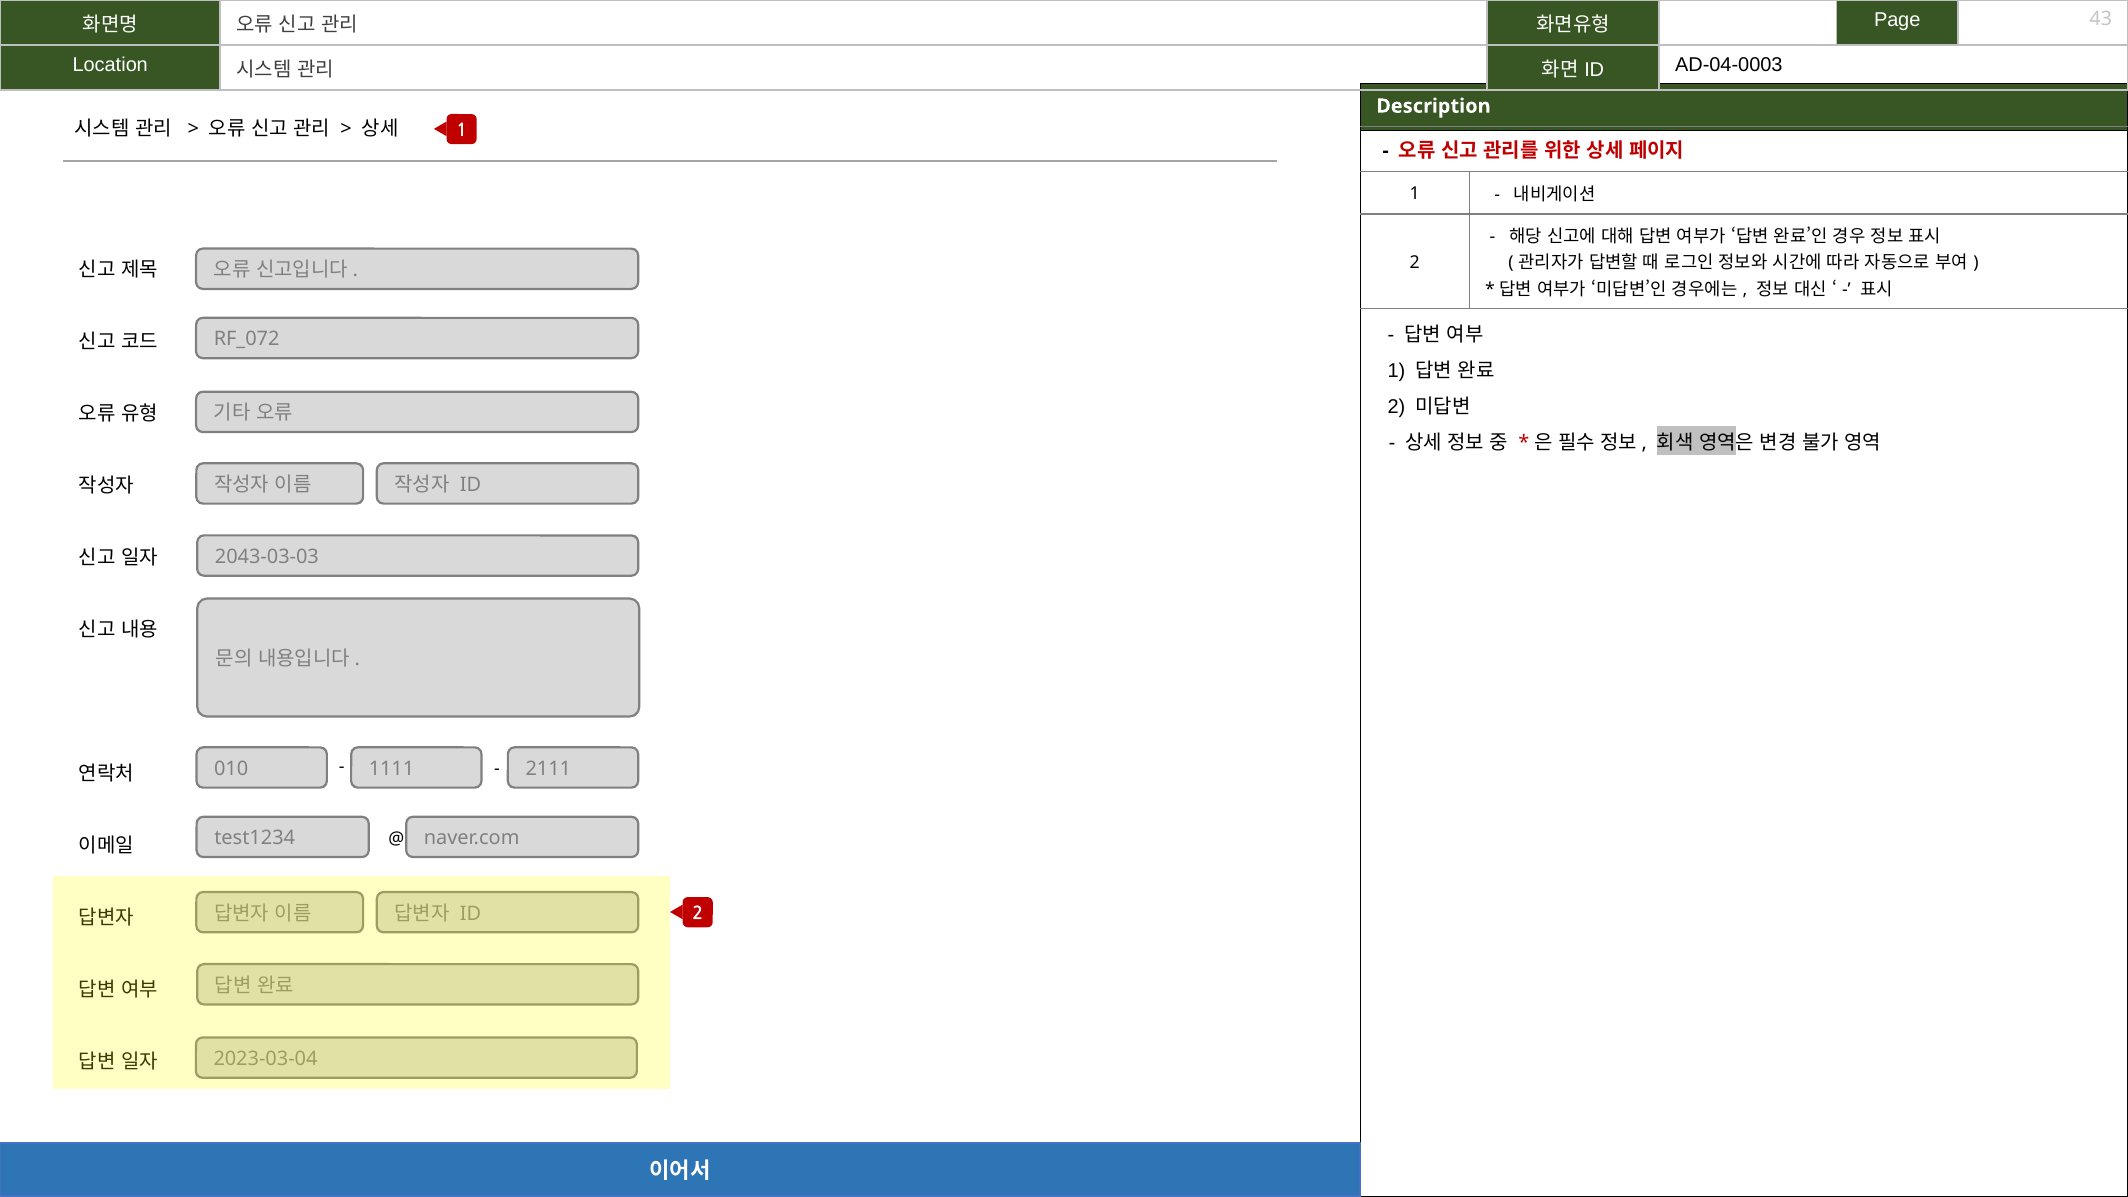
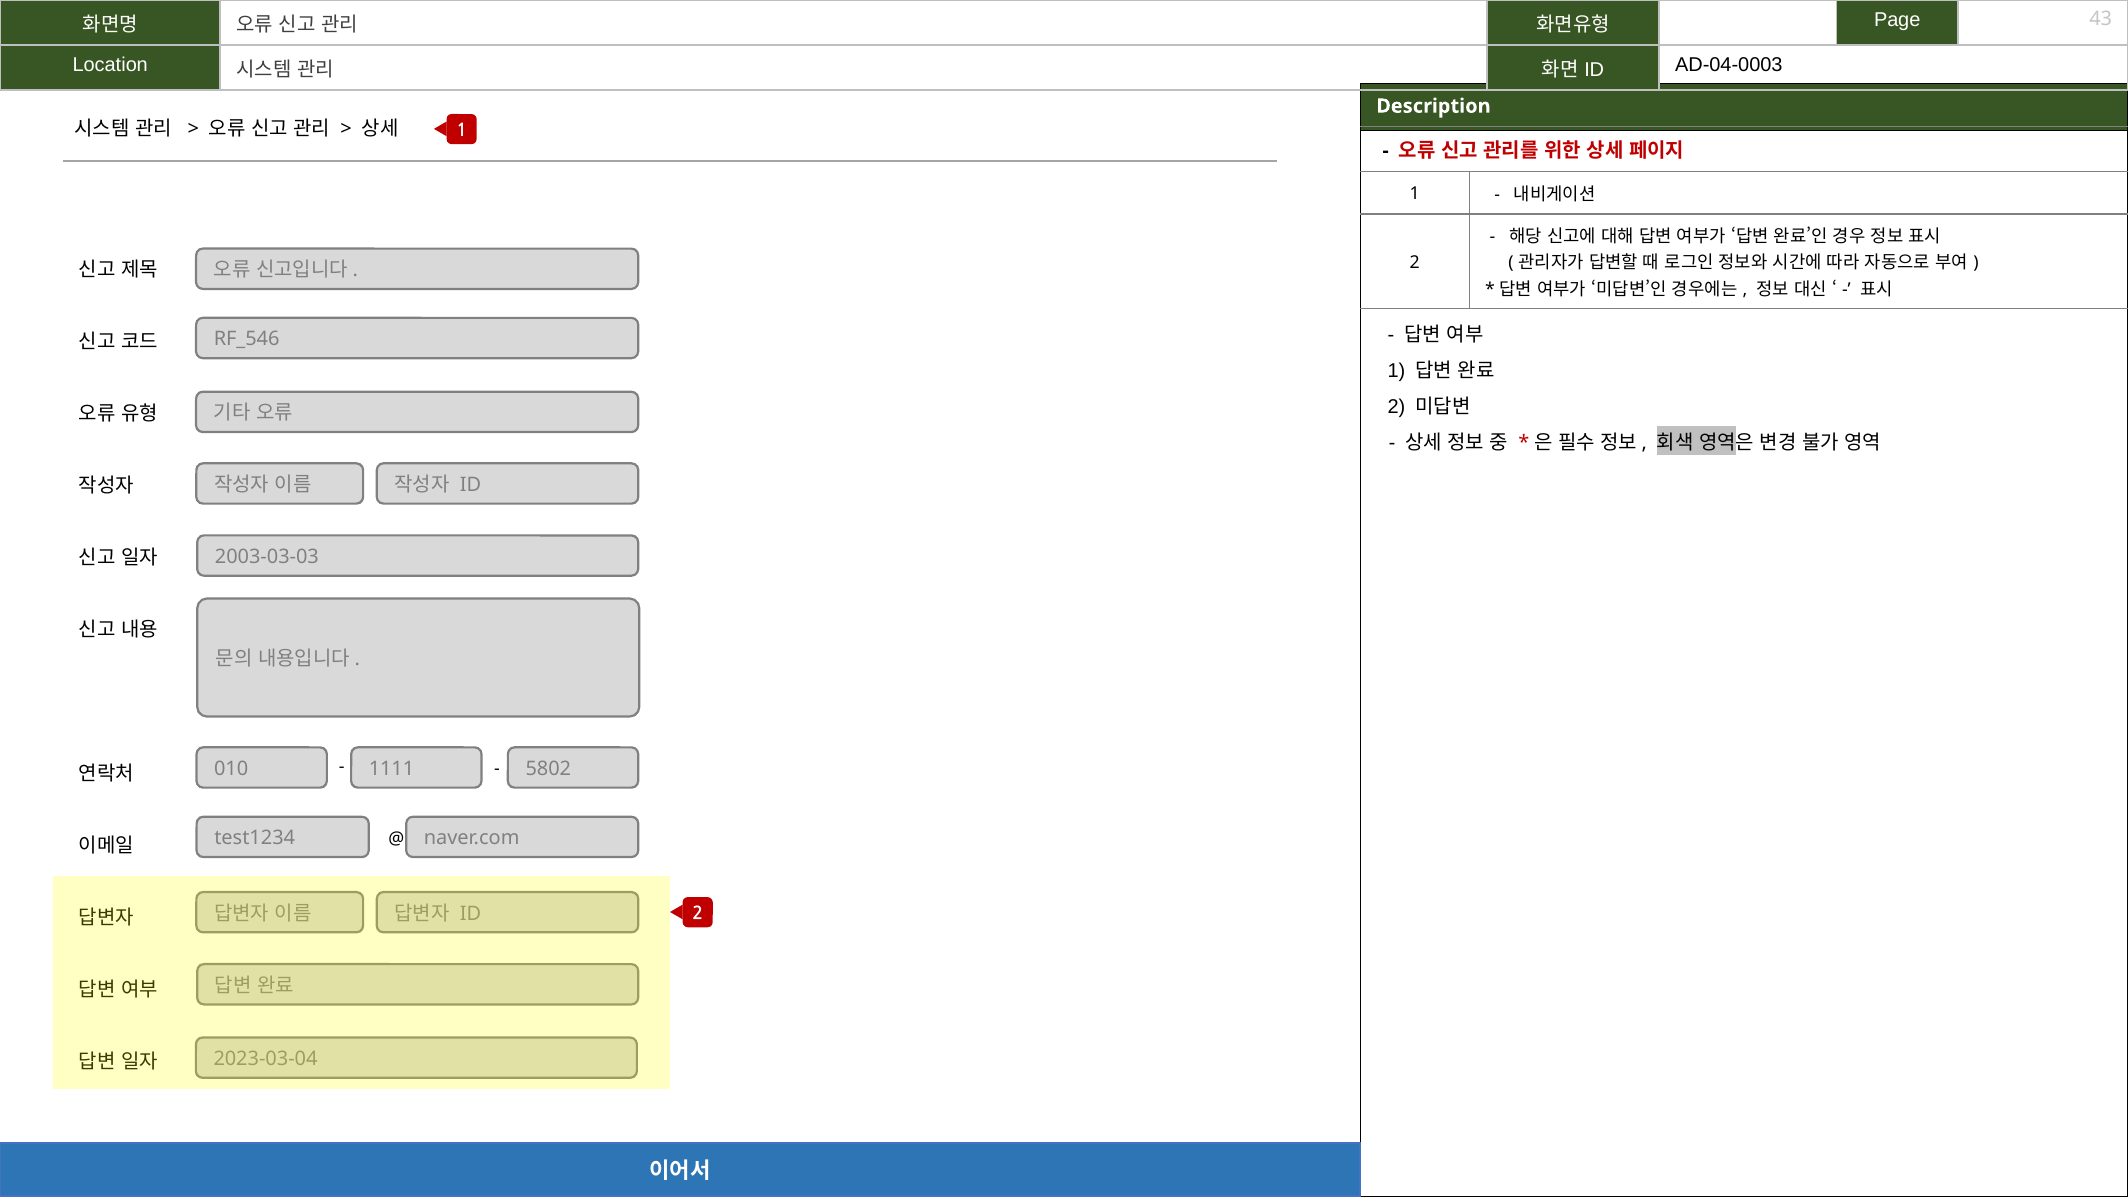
RF_072: RF_072 -> RF_546
2043-03-03: 2043-03-03 -> 2003-03-03
2111: 2111 -> 5802
